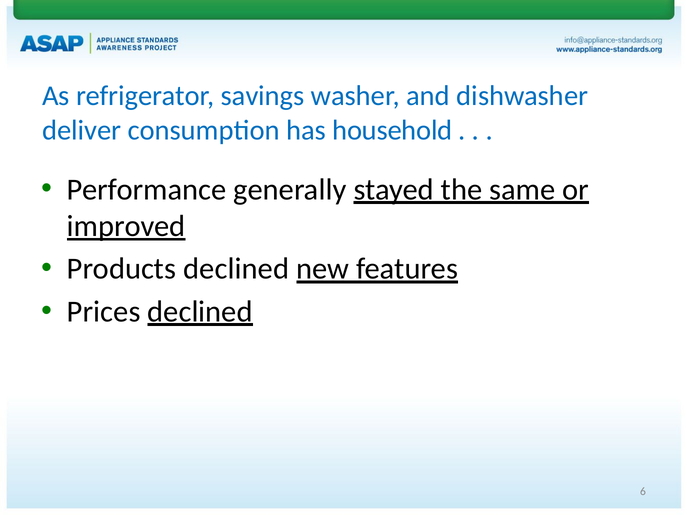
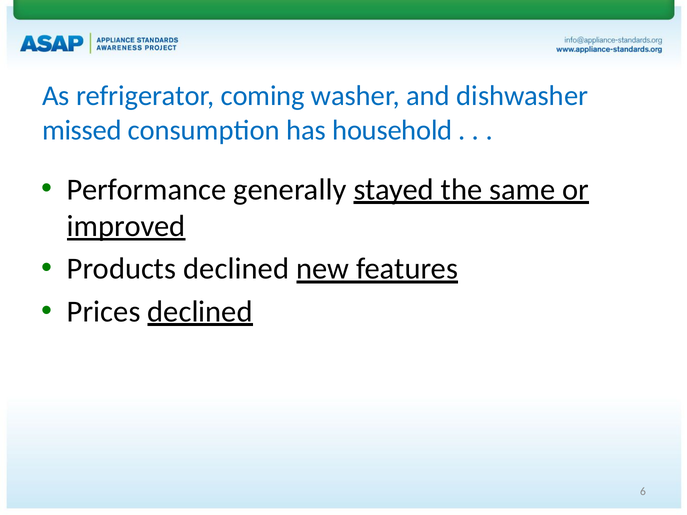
savings: savings -> coming
deliver: deliver -> missed
